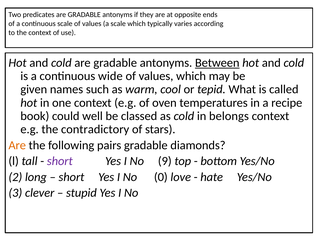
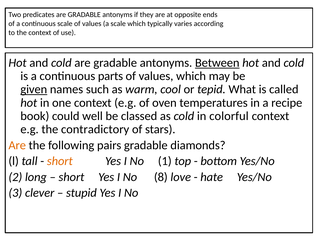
wide: wide -> parts
given underline: none -> present
belongs: belongs -> colorful
short at (60, 161) colour: purple -> orange
9: 9 -> 1
0: 0 -> 8
